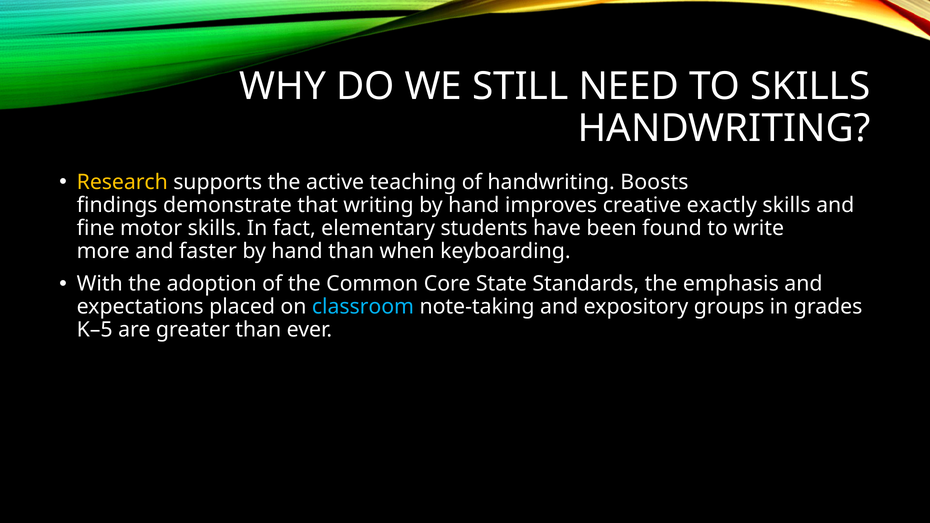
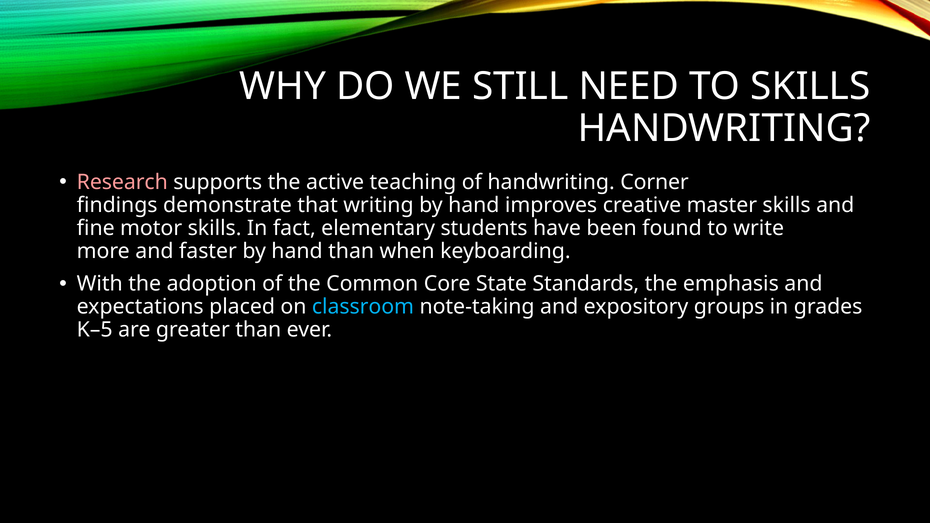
Research colour: yellow -> pink
Boosts: Boosts -> Corner
exactly: exactly -> master
